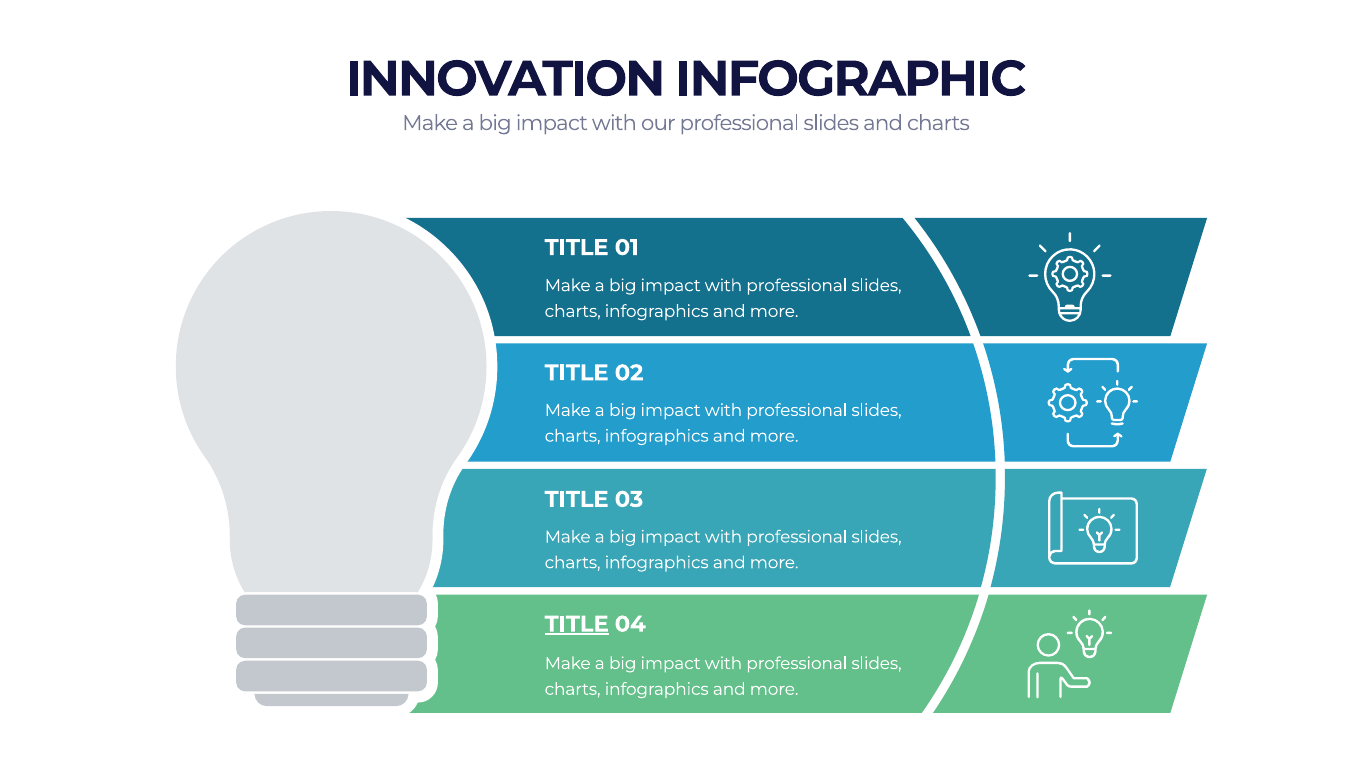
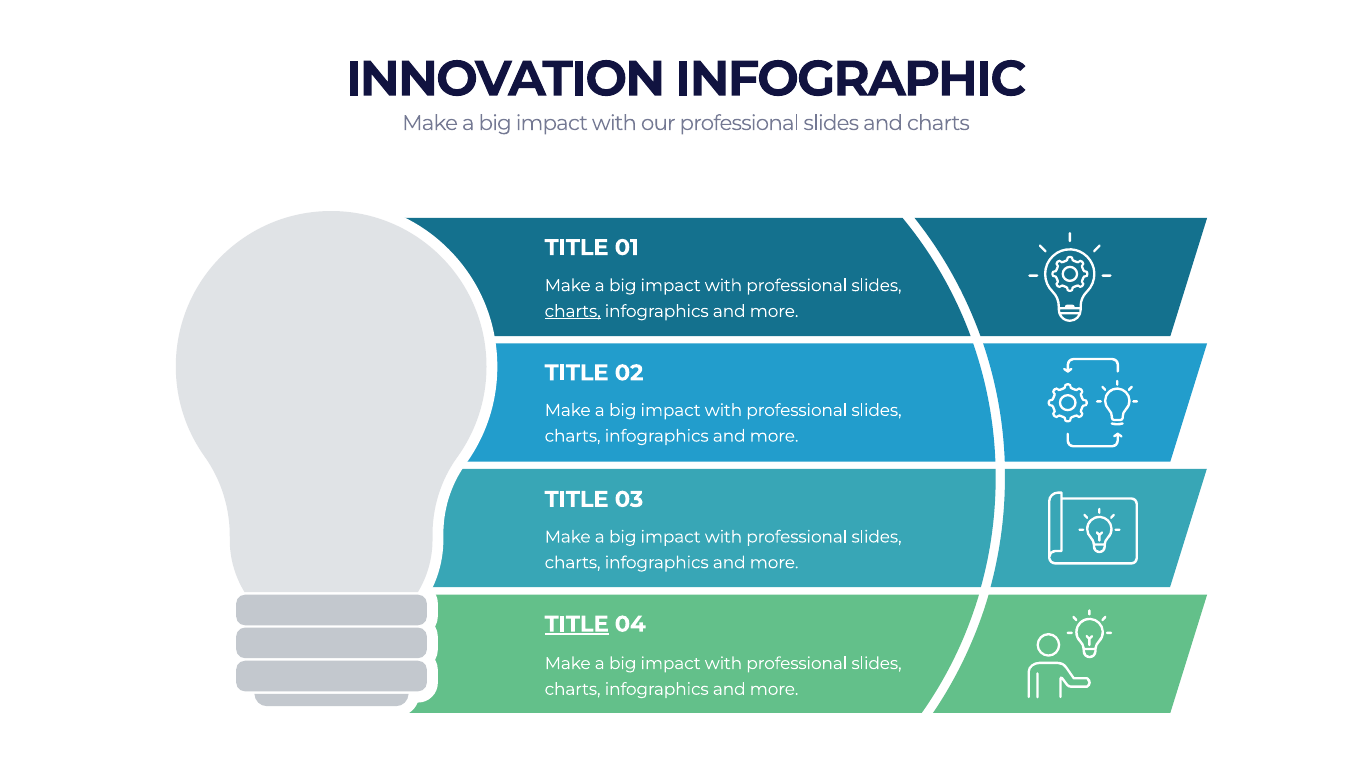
charts at (573, 311) underline: none -> present
